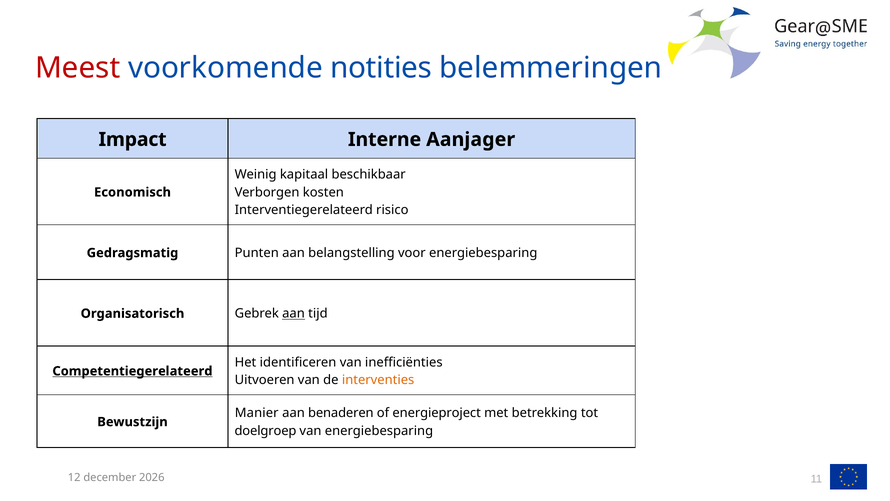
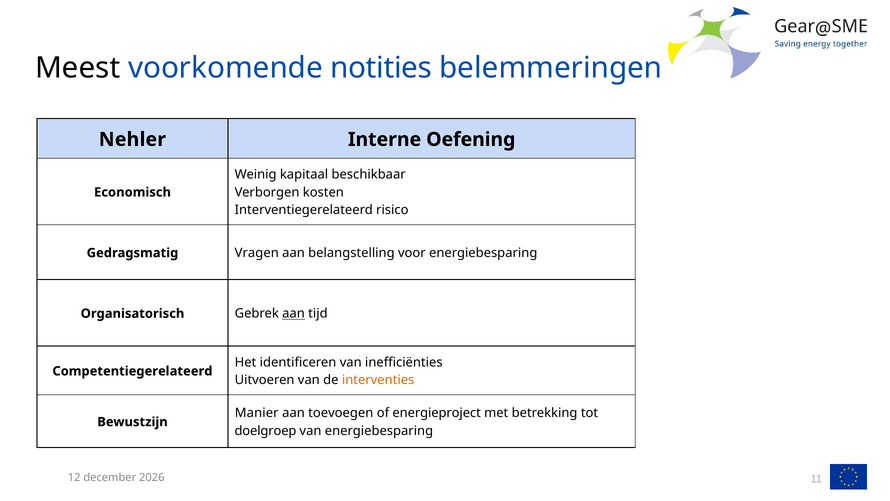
Meest colour: red -> black
Impact: Impact -> Nehler
Aanjager: Aanjager -> Oefening
Punten: Punten -> Vragen
Competentiegerelateerd underline: present -> none
benaderen: benaderen -> toevoegen
